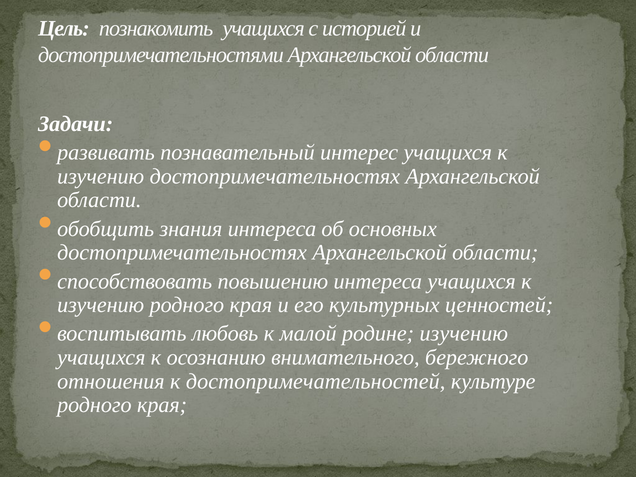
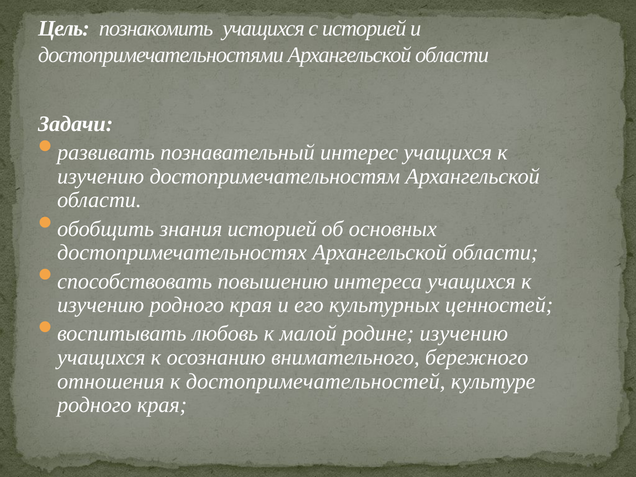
изучению достопримечательностях: достопримечательностях -> достопримечательностям
знания интереса: интереса -> историей
